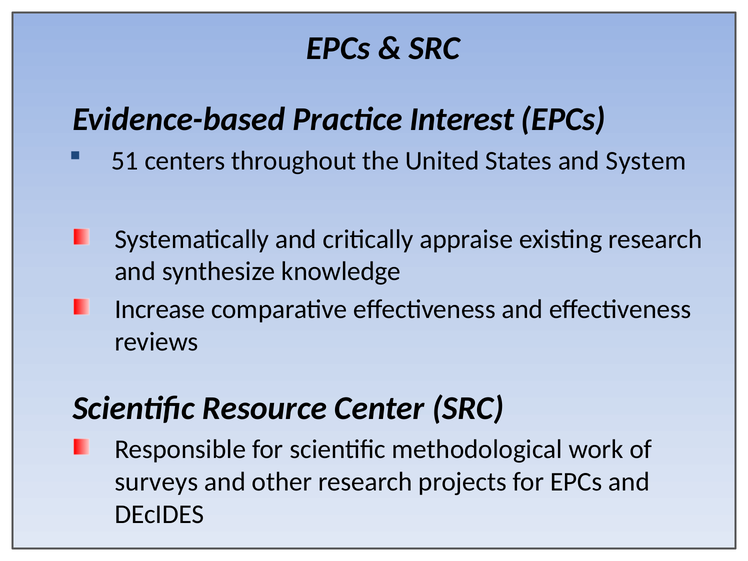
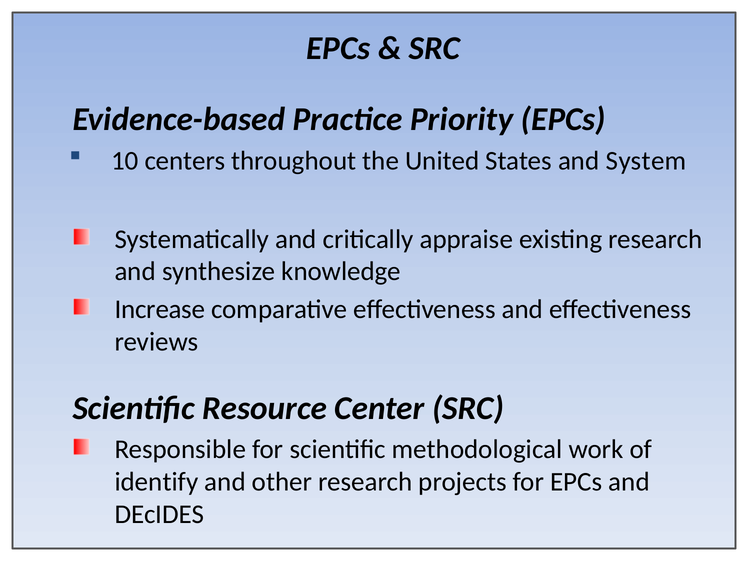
Interest: Interest -> Priority
51: 51 -> 10
surveys: surveys -> identify
